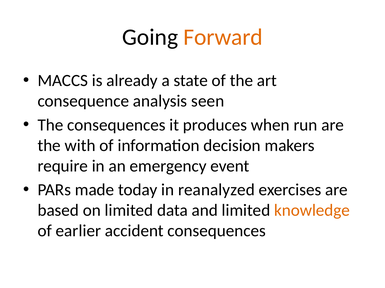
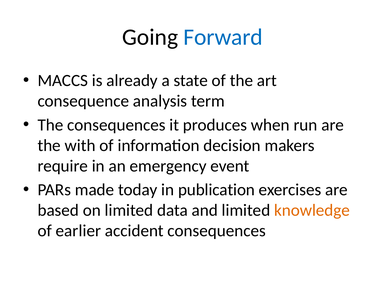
Forward colour: orange -> blue
seen: seen -> term
reanalyzed: reanalyzed -> publication
